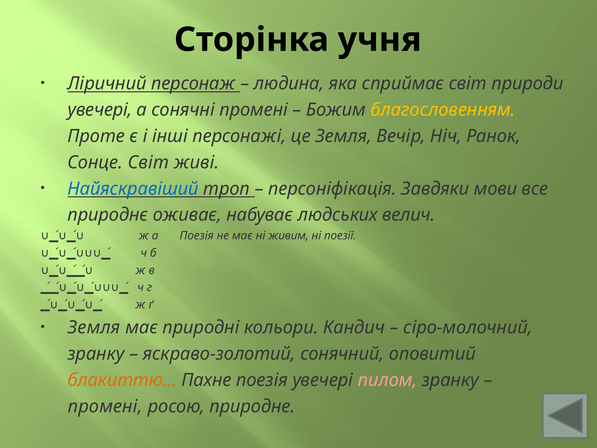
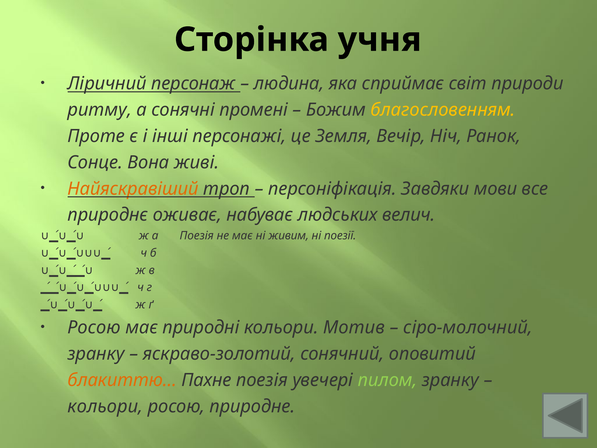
увечері at (100, 110): увечері -> ритму
Сонце Світ: Світ -> Вона
Найяскравіший colour: blue -> orange
Земля at (94, 327): Земля -> Росою
Кандич: Кандич -> Мотив
пилом colour: pink -> light green
промені at (105, 406): промені -> кольори
